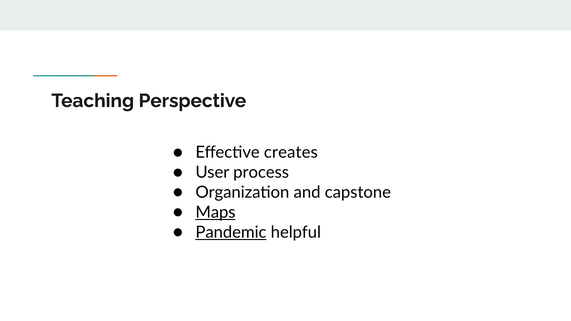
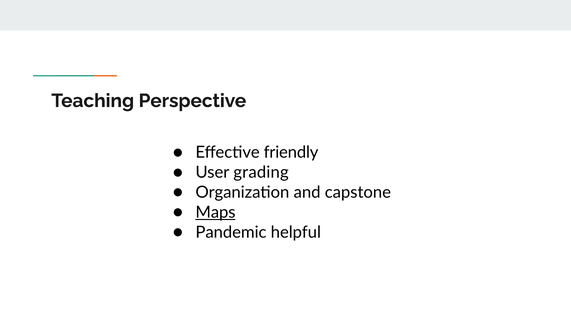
creates: creates -> friendly
process: process -> grading
Pandemic underline: present -> none
